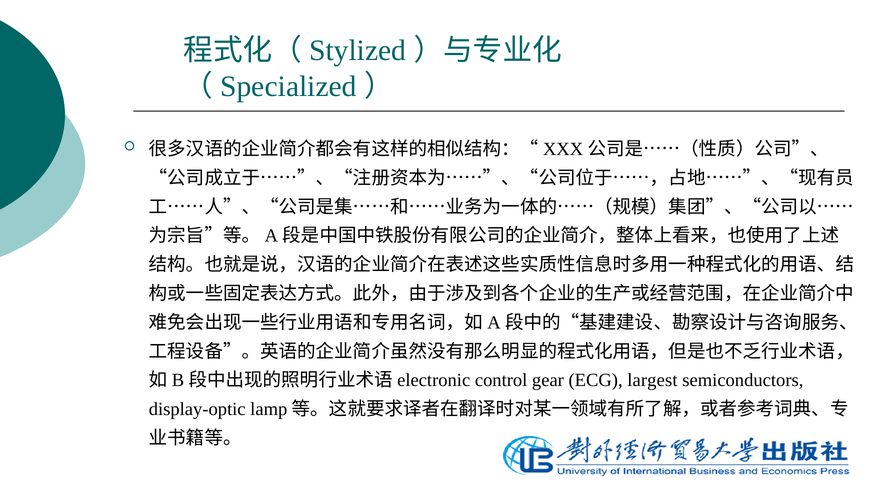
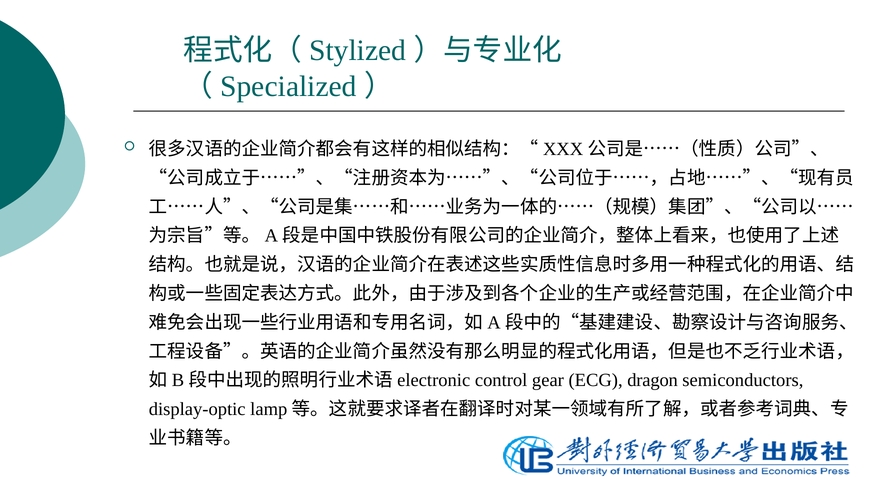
largest: largest -> dragon
